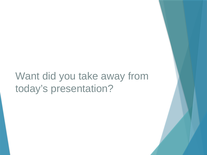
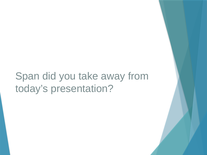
Want: Want -> Span
